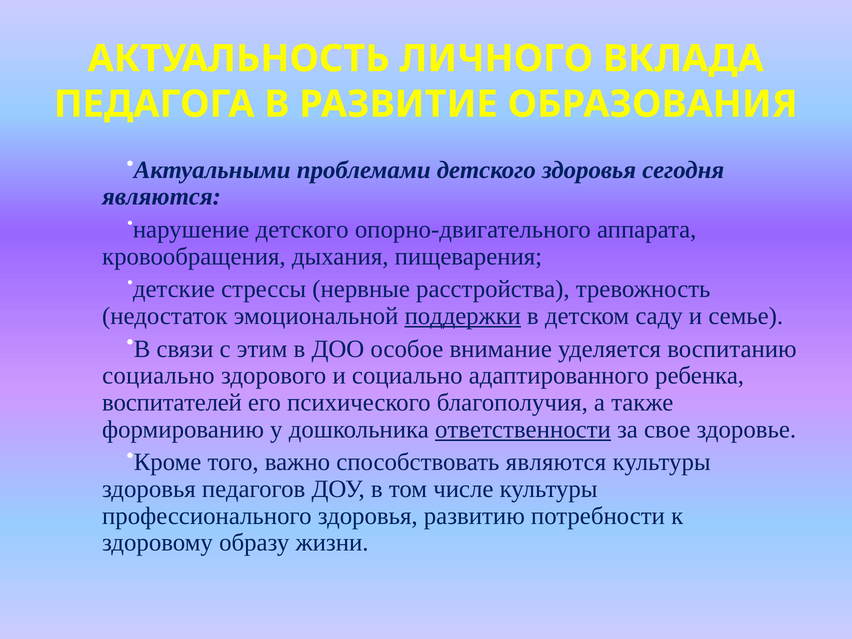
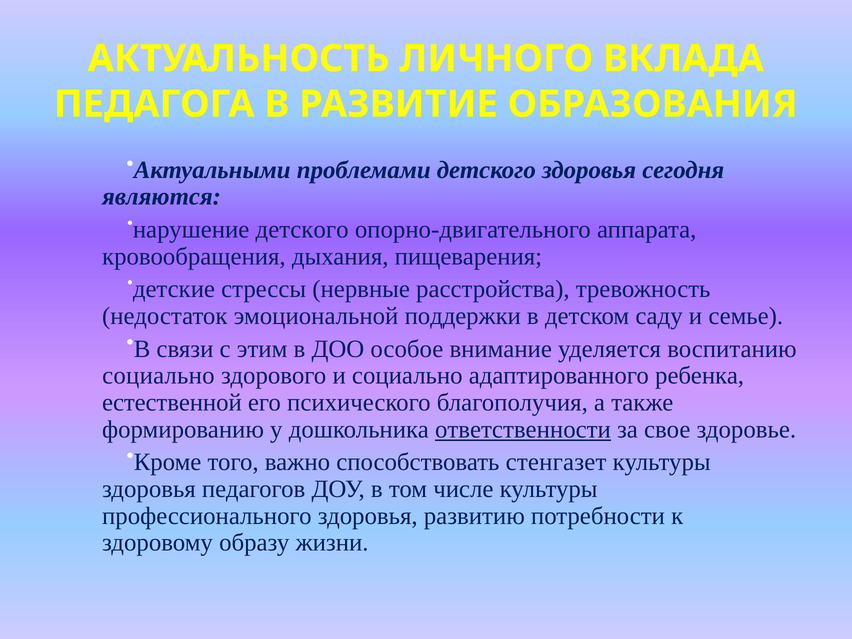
поддержки underline: present -> none
воспитателей: воспитателей -> естественной
способствовать являются: являются -> стенгазет
